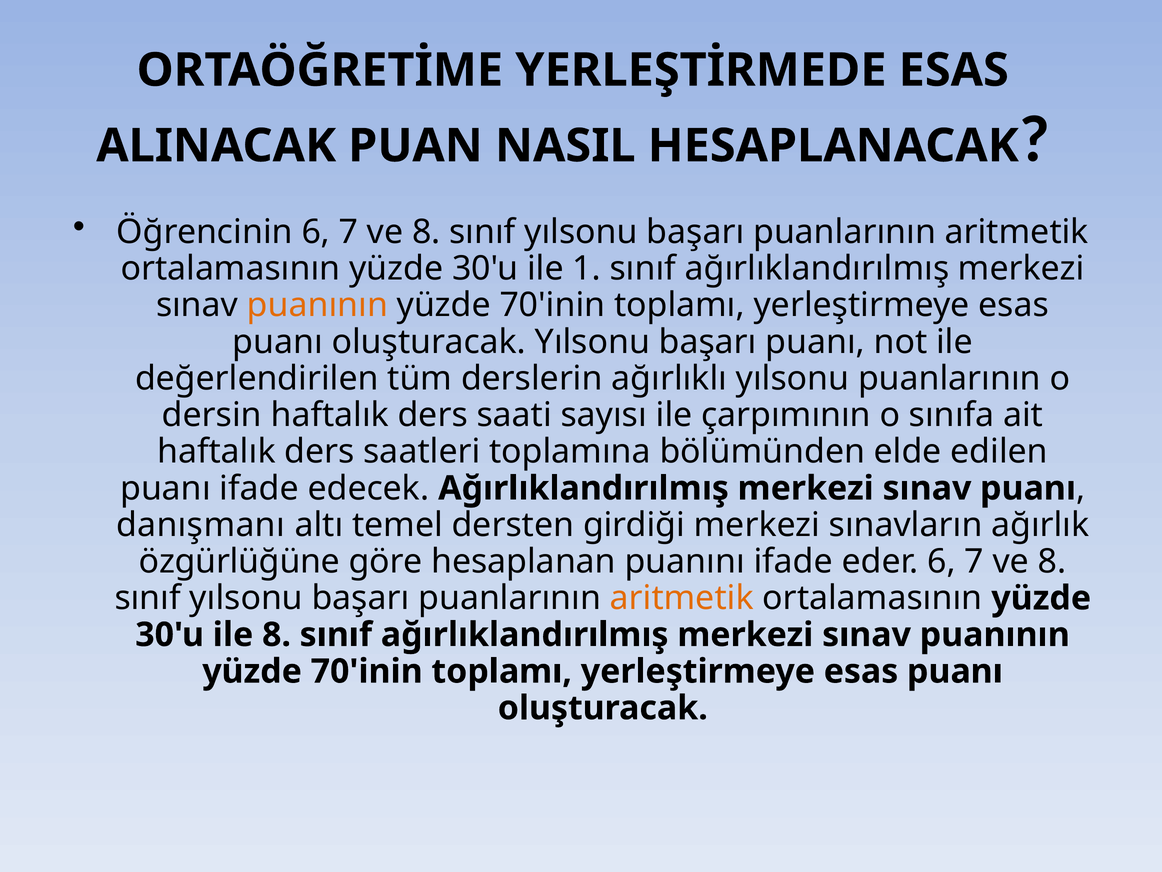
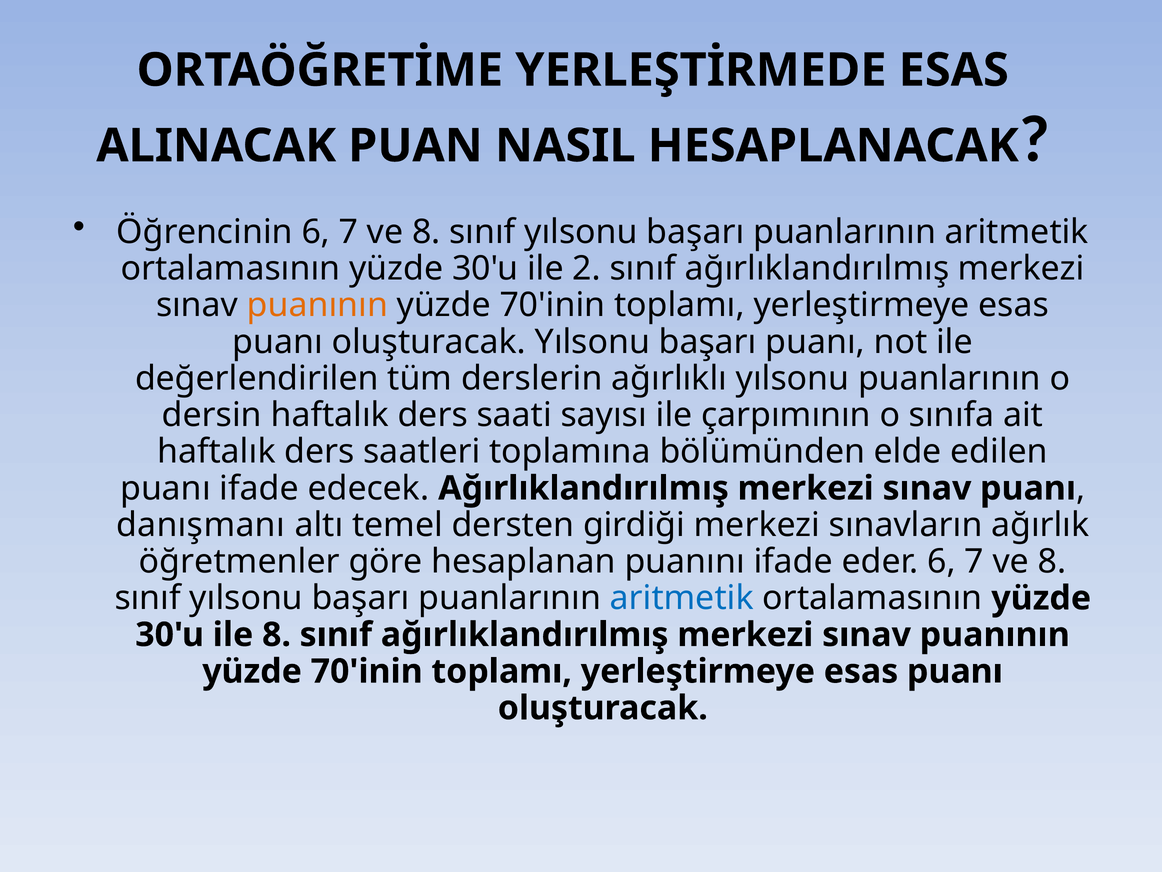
1: 1 -> 2
özgürlüğüne: özgürlüğüne -> öğretmenler
aritmetik at (682, 598) colour: orange -> blue
